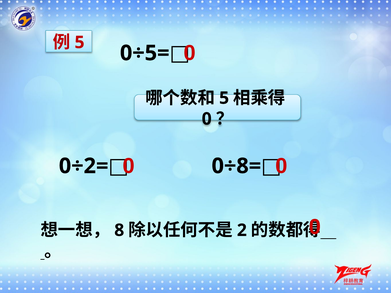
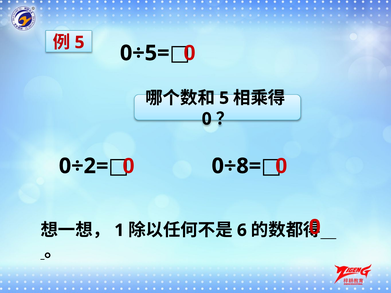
8: 8 -> 1
2: 2 -> 6
